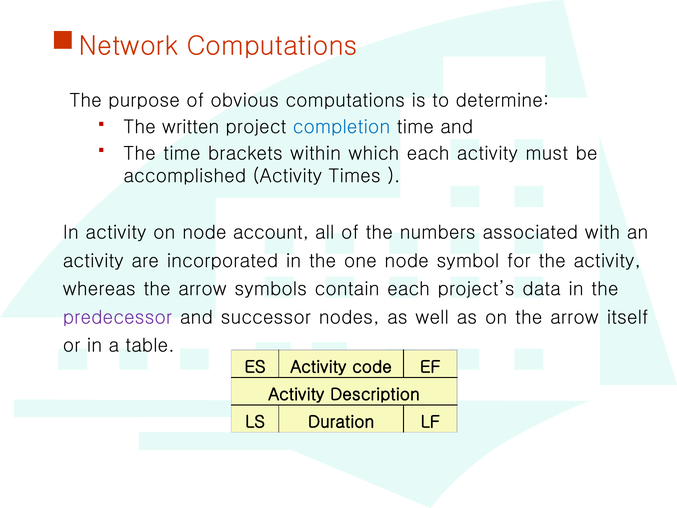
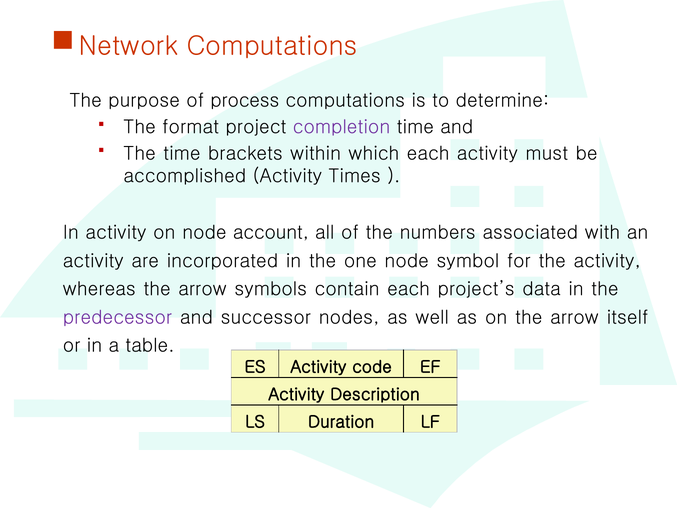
obvious: obvious -> process
written: written -> format
completion colour: blue -> purple
